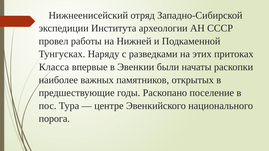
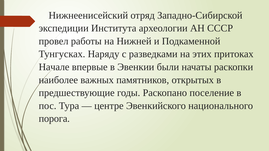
Класса: Класса -> Начале
